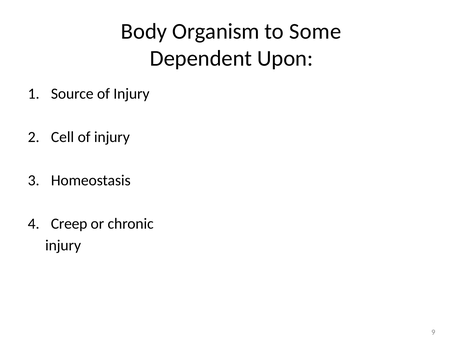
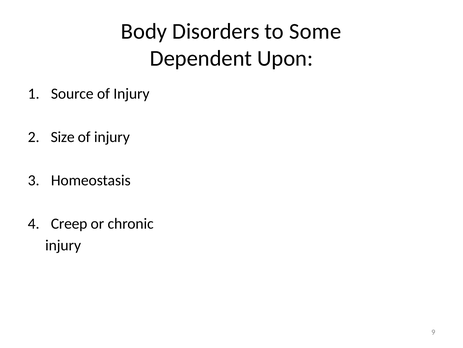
Organism: Organism -> Disorders
Cell: Cell -> Size
